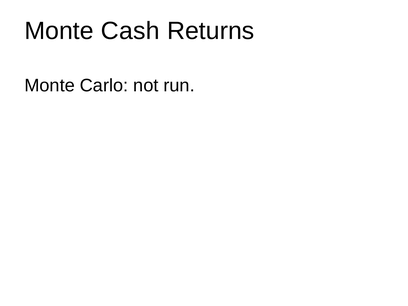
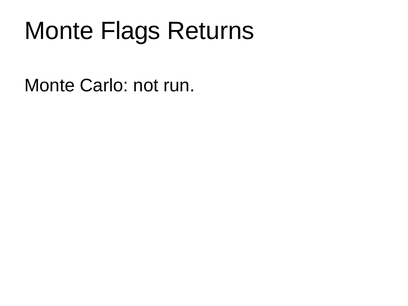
Cash: Cash -> Flags
